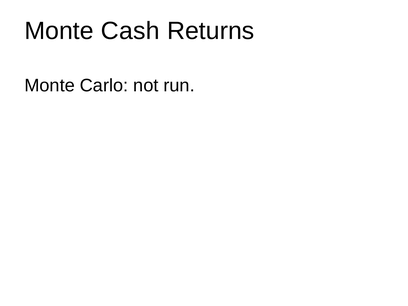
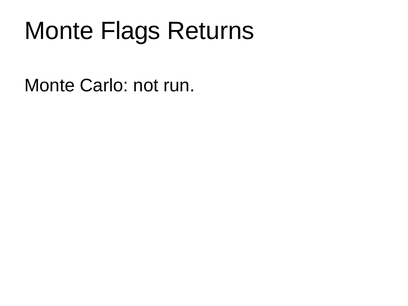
Cash: Cash -> Flags
